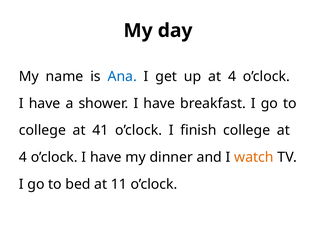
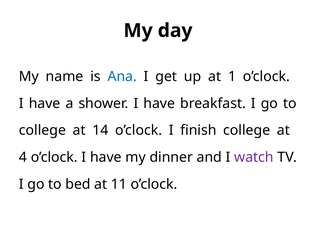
up at 4: 4 -> 1
41: 41 -> 14
watch colour: orange -> purple
